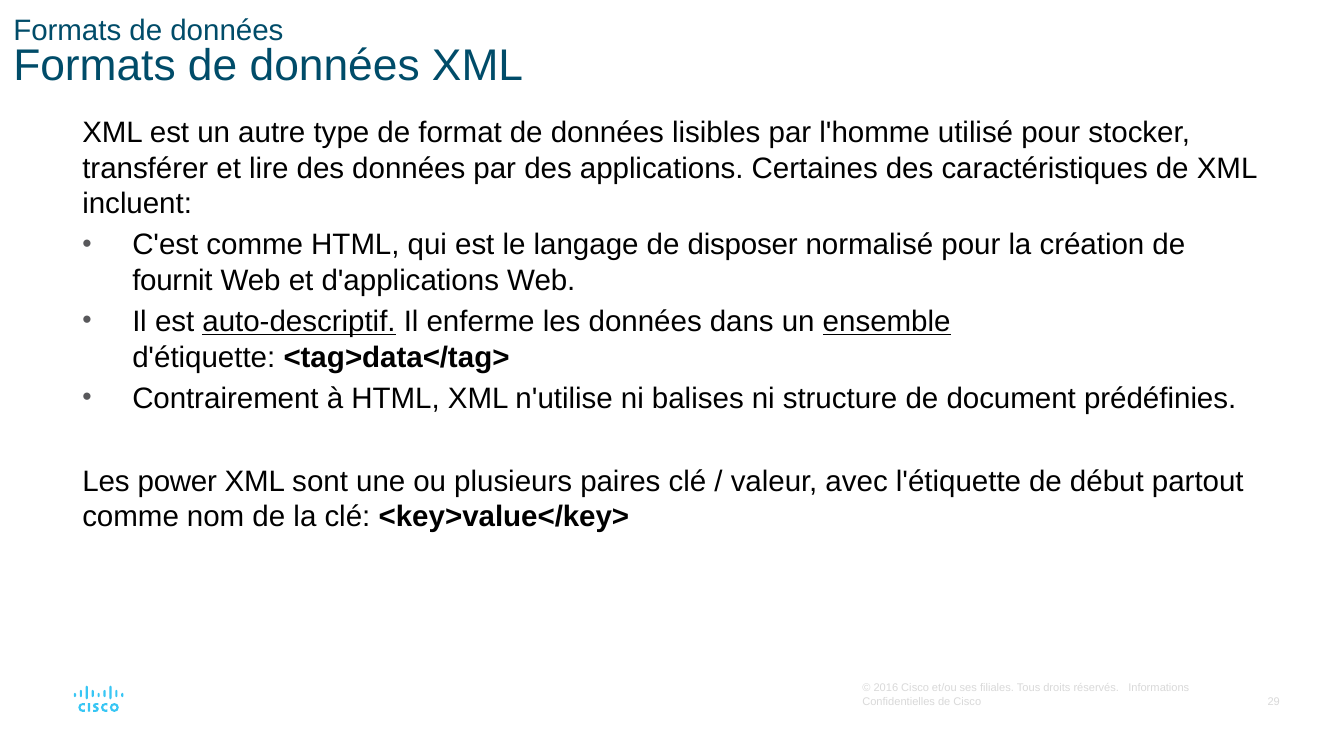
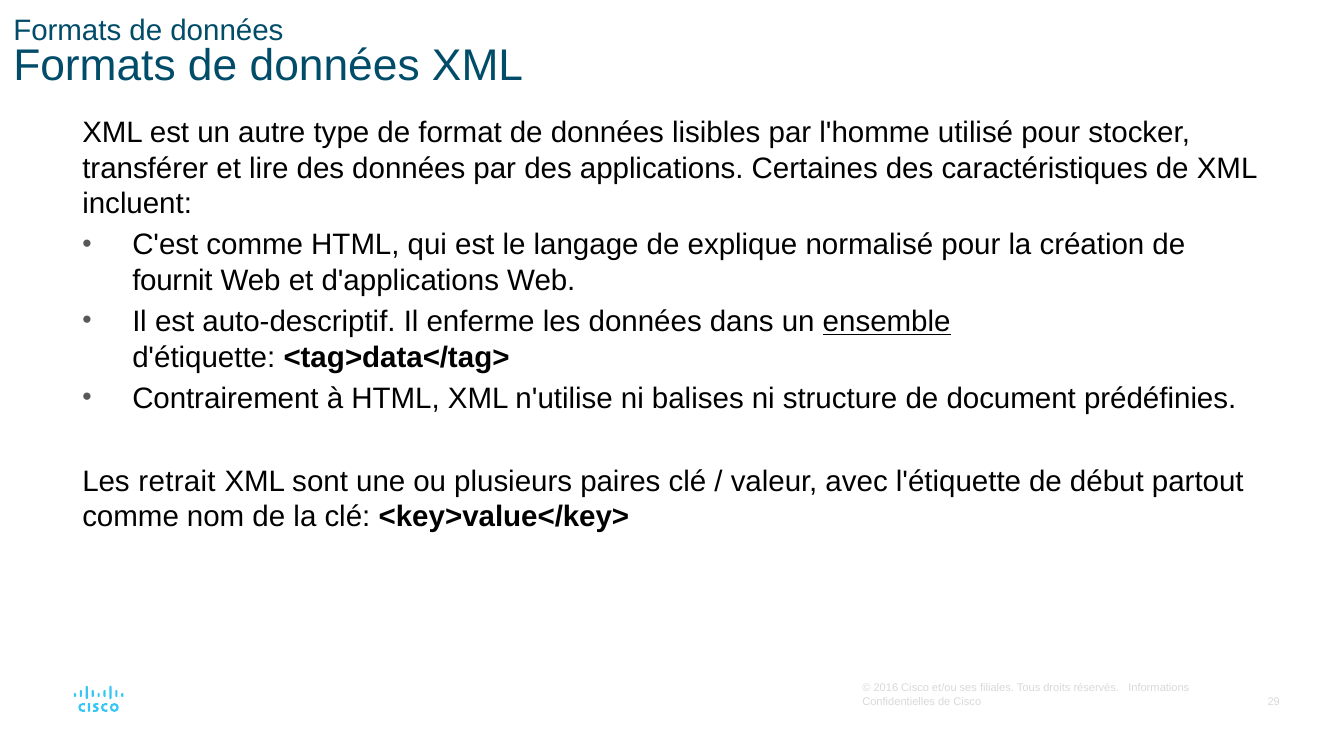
disposer: disposer -> explique
auto-descriptif underline: present -> none
power: power -> retrait
